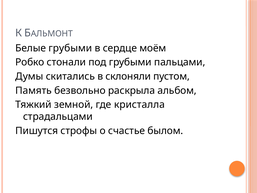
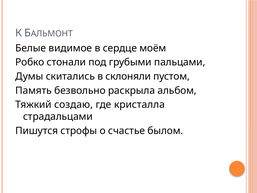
Белые грубыми: грубыми -> видимое
земной: земной -> создаю
